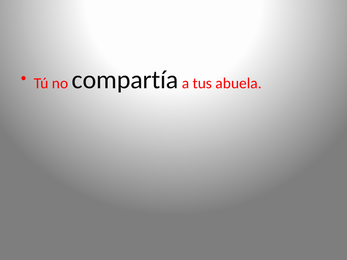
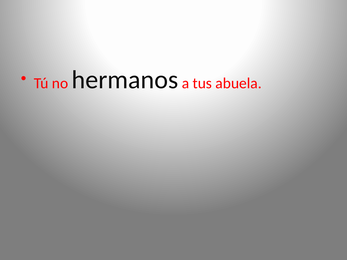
compartía: compartía -> hermanos
